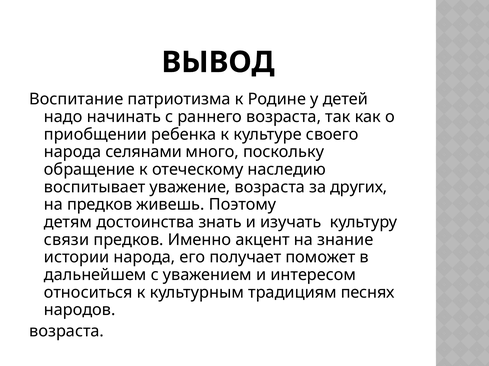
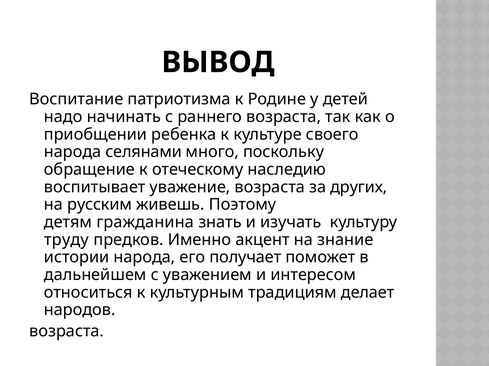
на предков: предков -> русским
достоинства: достоинства -> гражданина
связи: связи -> труду
песнях: песнях -> делает
